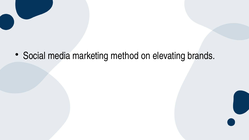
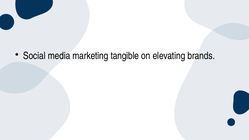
method: method -> tangible
